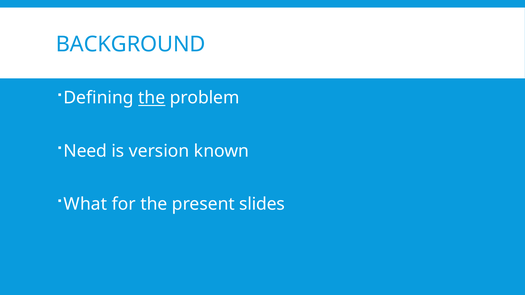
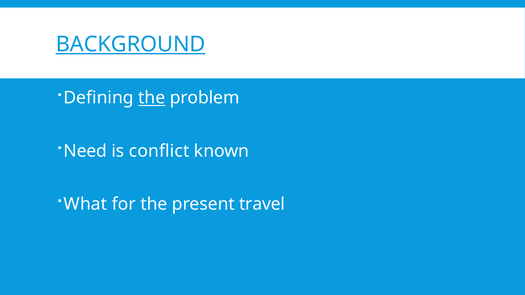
BACKGROUND underline: none -> present
version: version -> conflict
slides: slides -> travel
